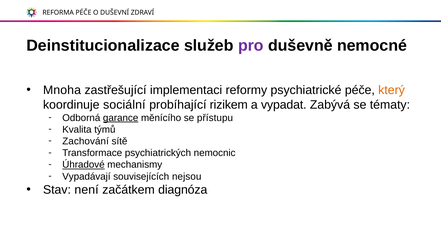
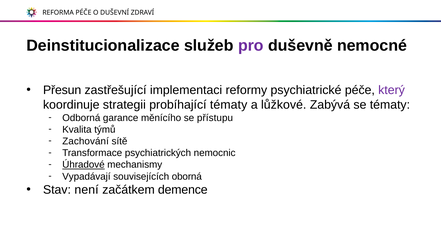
Mnoha: Mnoha -> Přesun
který colour: orange -> purple
sociální: sociální -> strategii
probíhající rizikem: rizikem -> tématy
vypadat: vypadat -> lůžkové
garance underline: present -> none
nejsou: nejsou -> oborná
diagnóza: diagnóza -> demence
